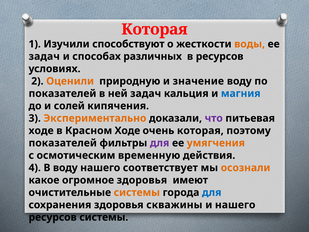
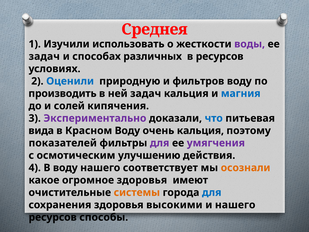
Которая at (155, 29): Которая -> Среднея
способствуют: способствуют -> использовать
воды colour: orange -> purple
Оценили colour: orange -> blue
значение: значение -> фильтров
показателей at (62, 93): показателей -> производить
Экспериментально colour: orange -> purple
что colour: purple -> blue
ходе at (41, 131): ходе -> вида
Красном Ходе: Ходе -> Воду
очень которая: которая -> кальция
умягчения colour: orange -> purple
временную: временную -> улучшению
скважины: скважины -> высокими
ресурсов системы: системы -> способы
